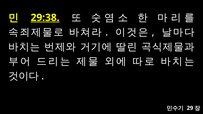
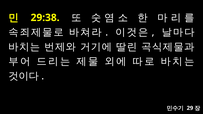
29:38 underline: present -> none
